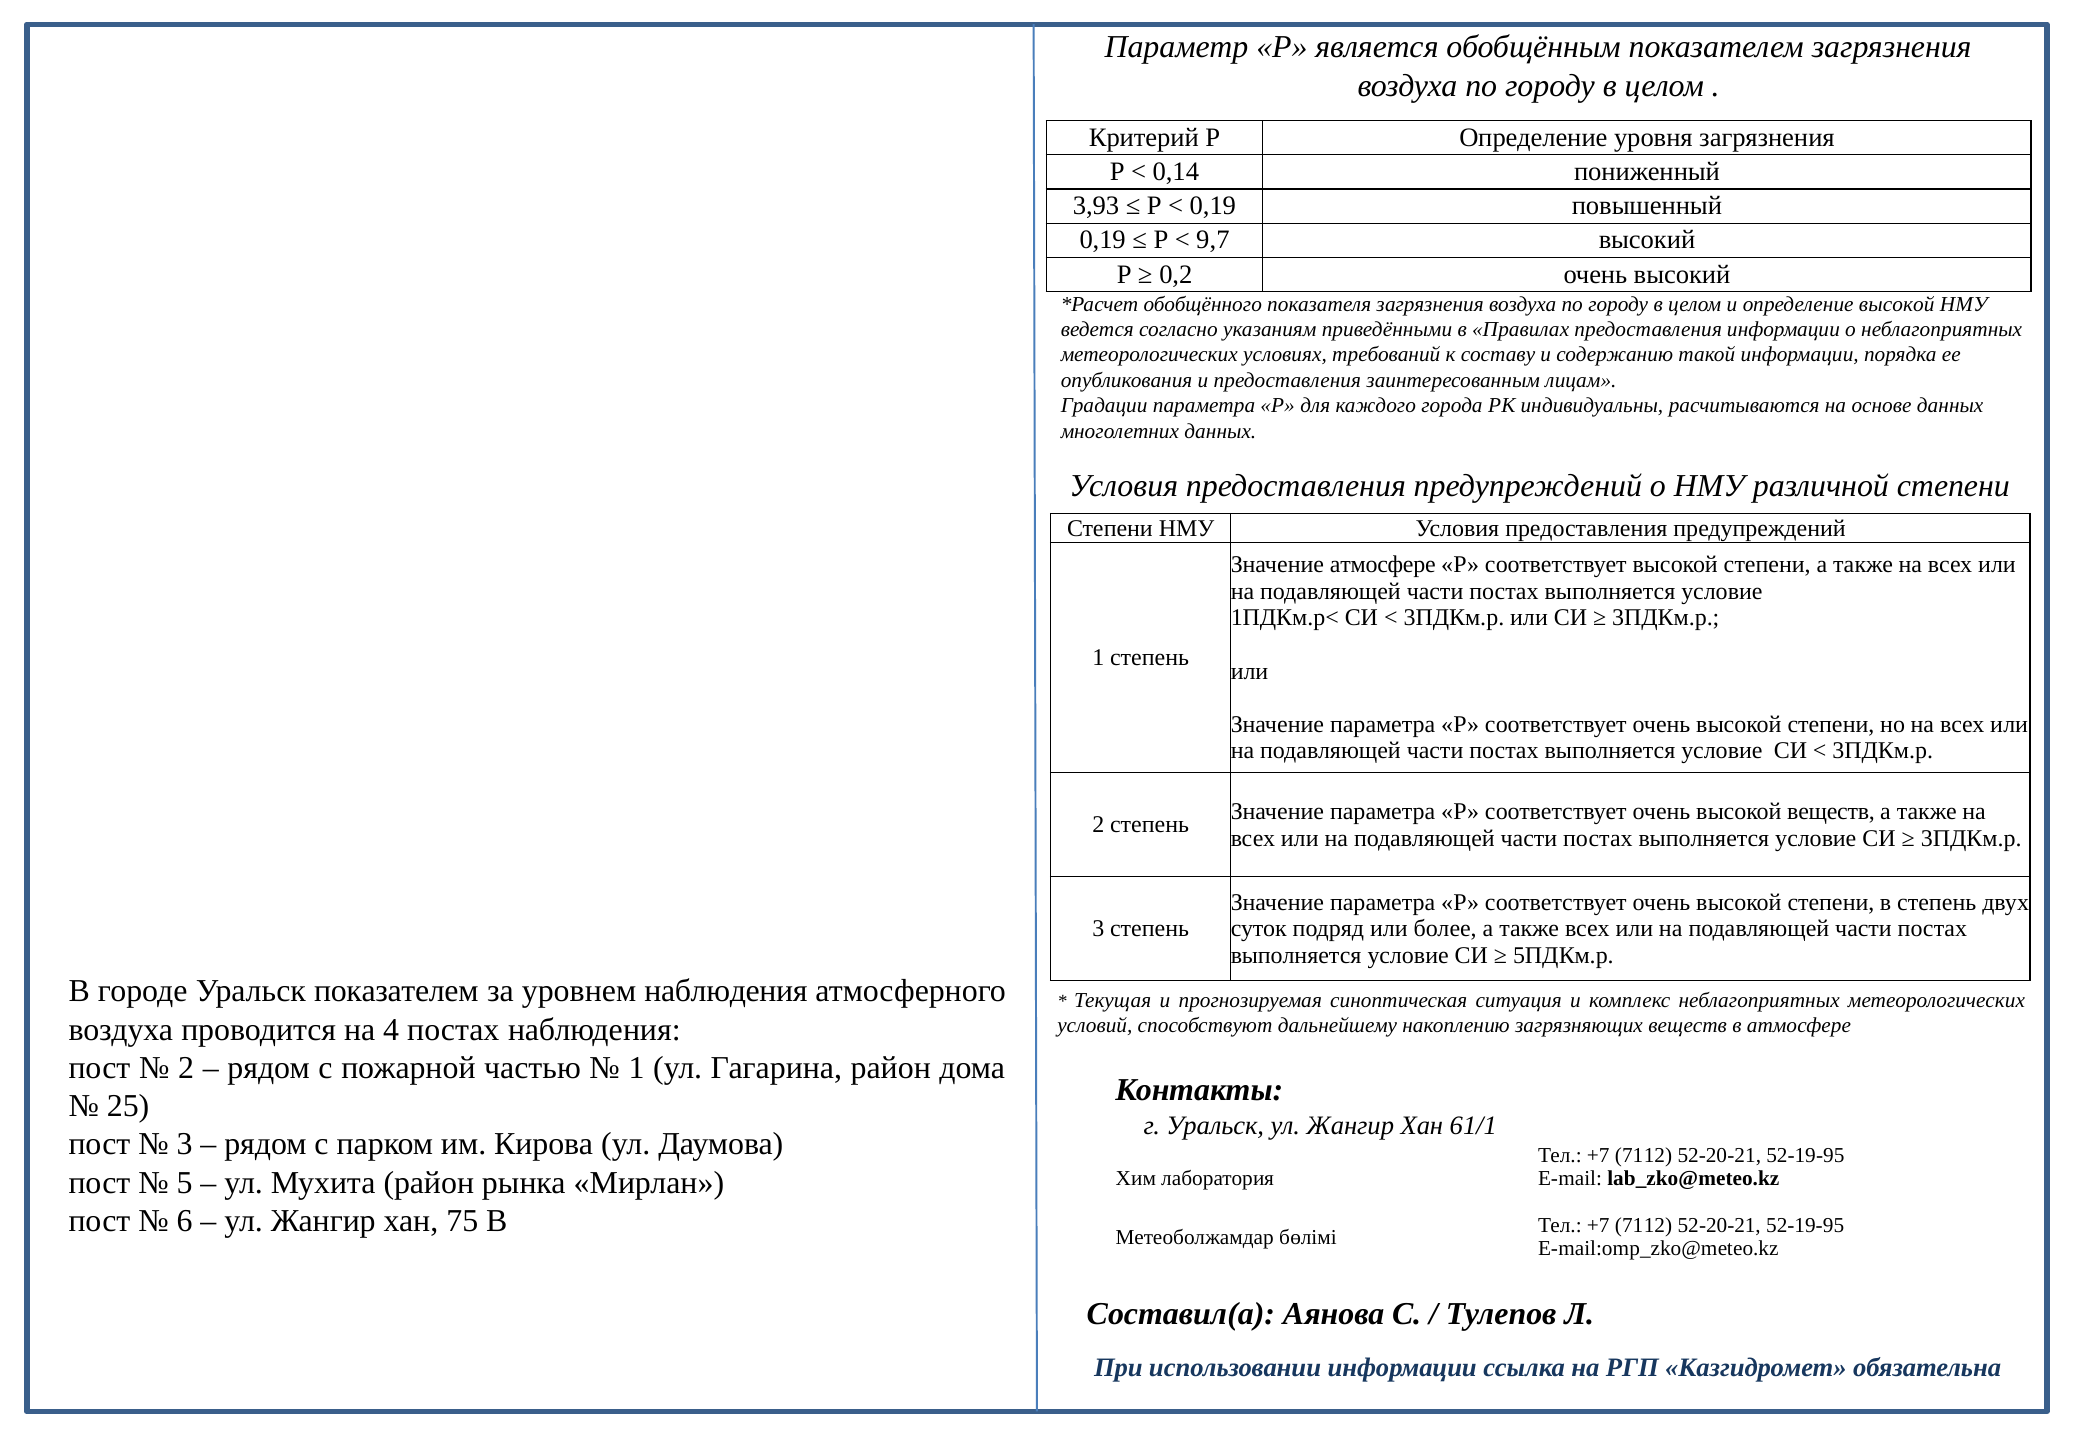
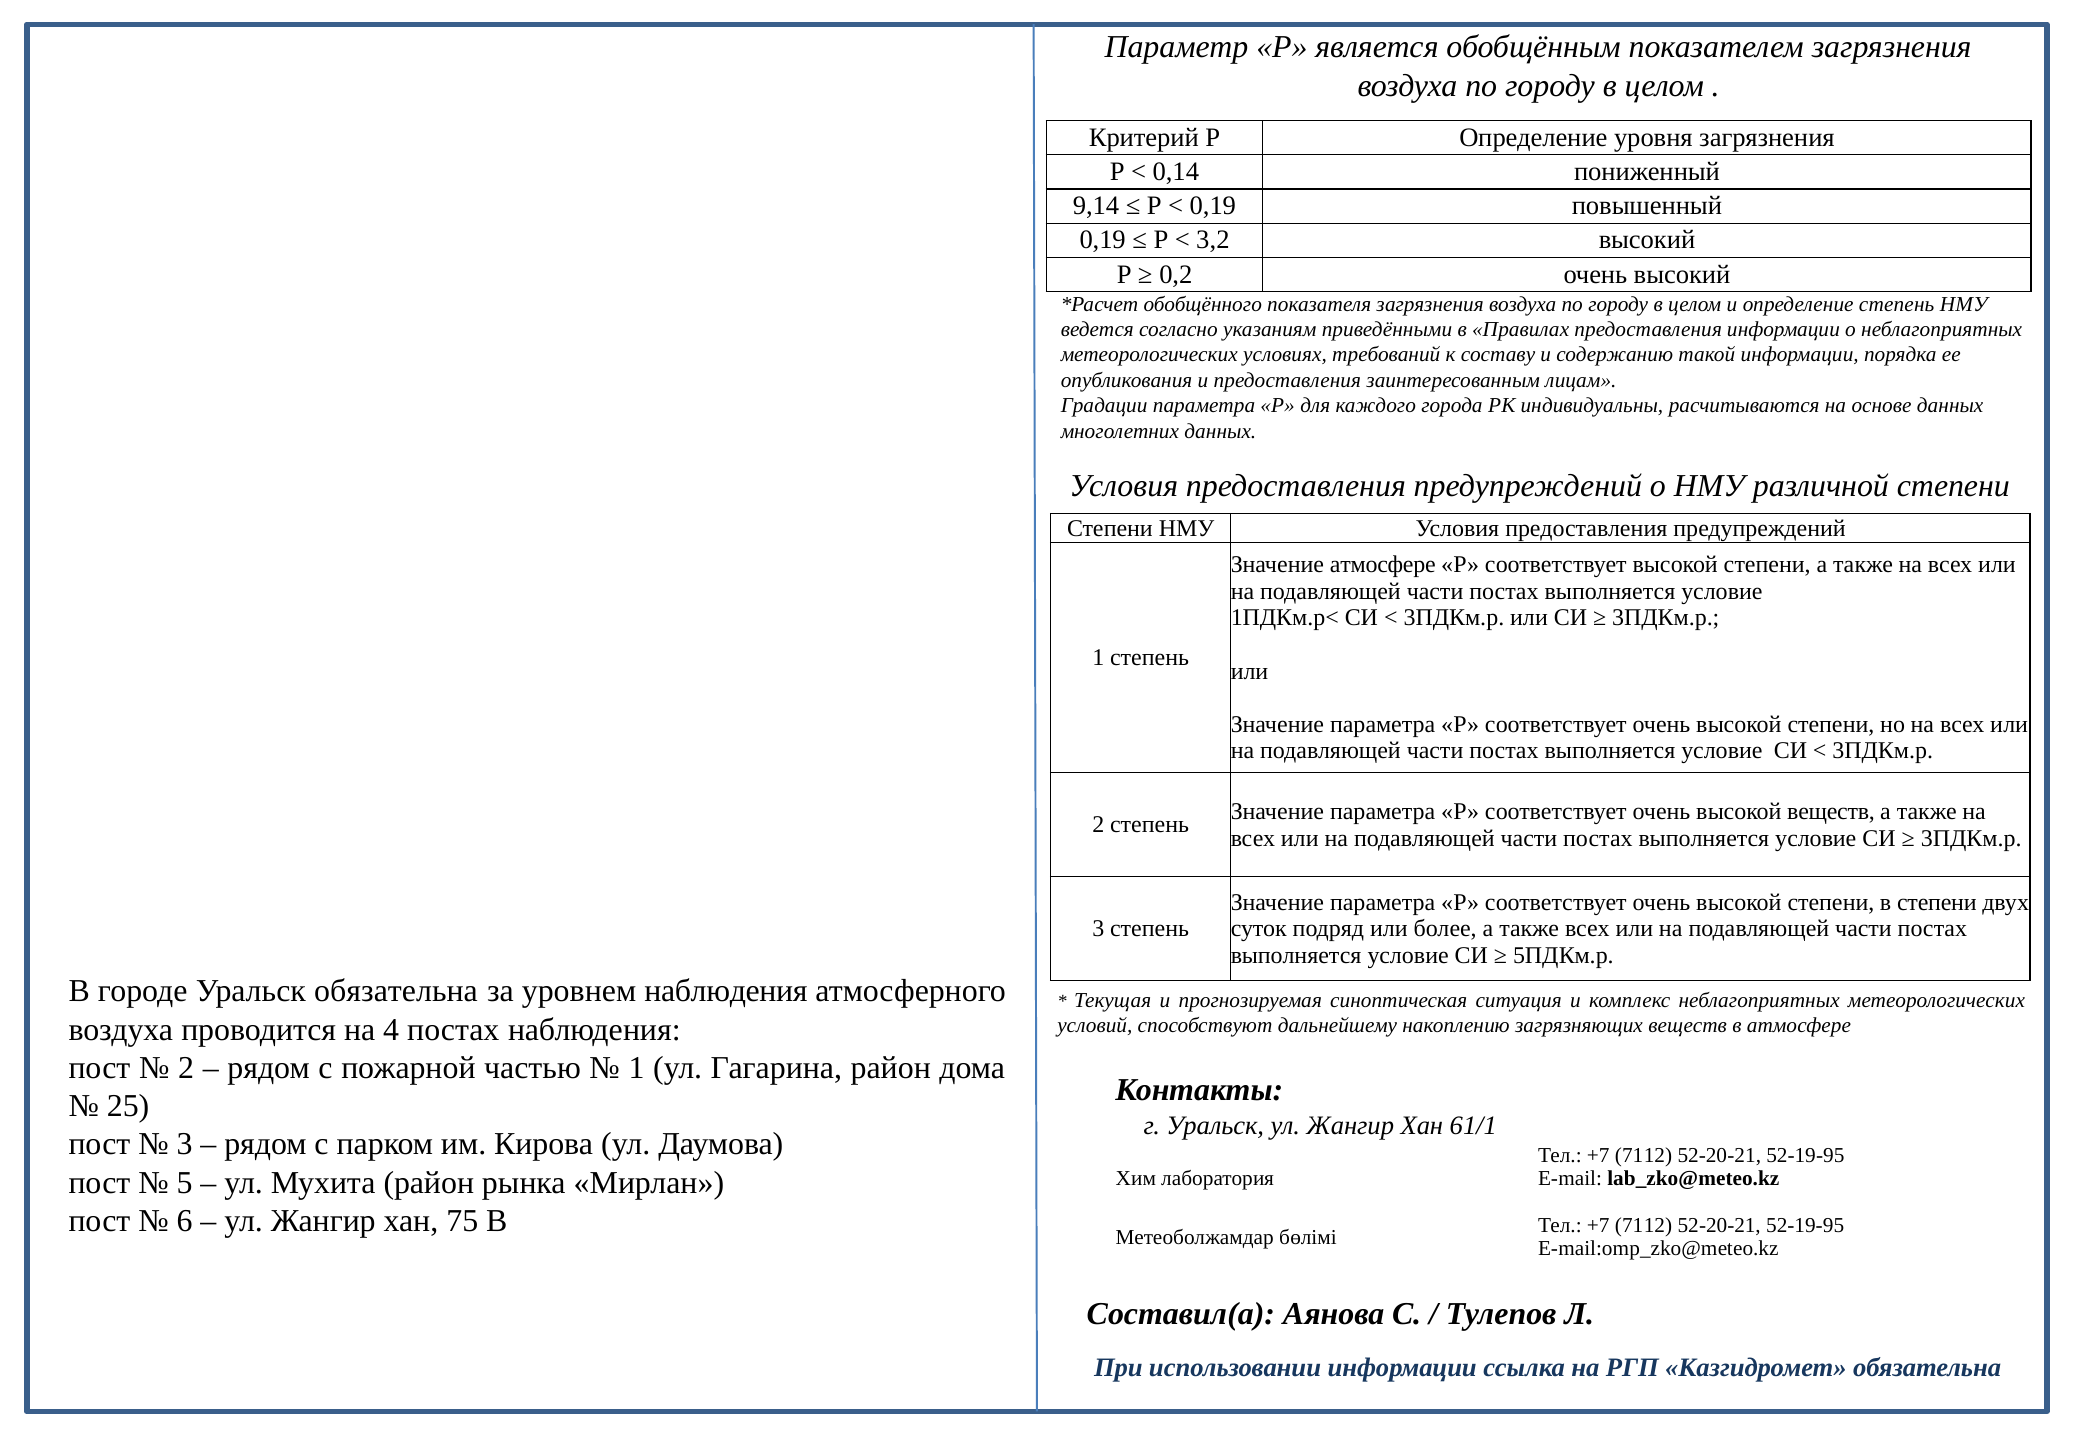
3,93: 3,93 -> 9,14
9,7: 9,7 -> 3,2
определение высокой: высокой -> степень
в степень: степень -> степени
Уральск показателем: показателем -> обязательна
